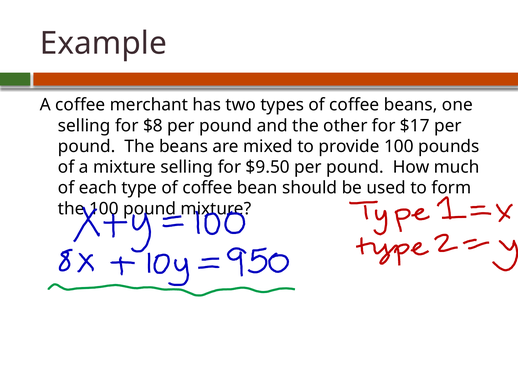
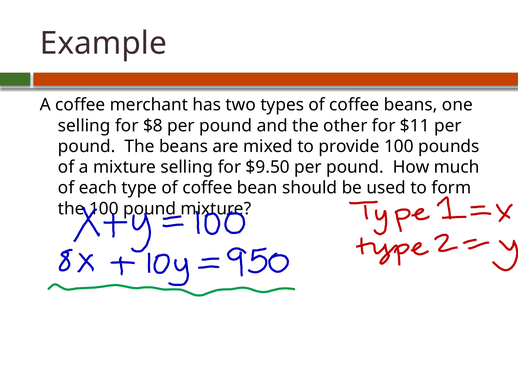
$17: $17 -> $11
